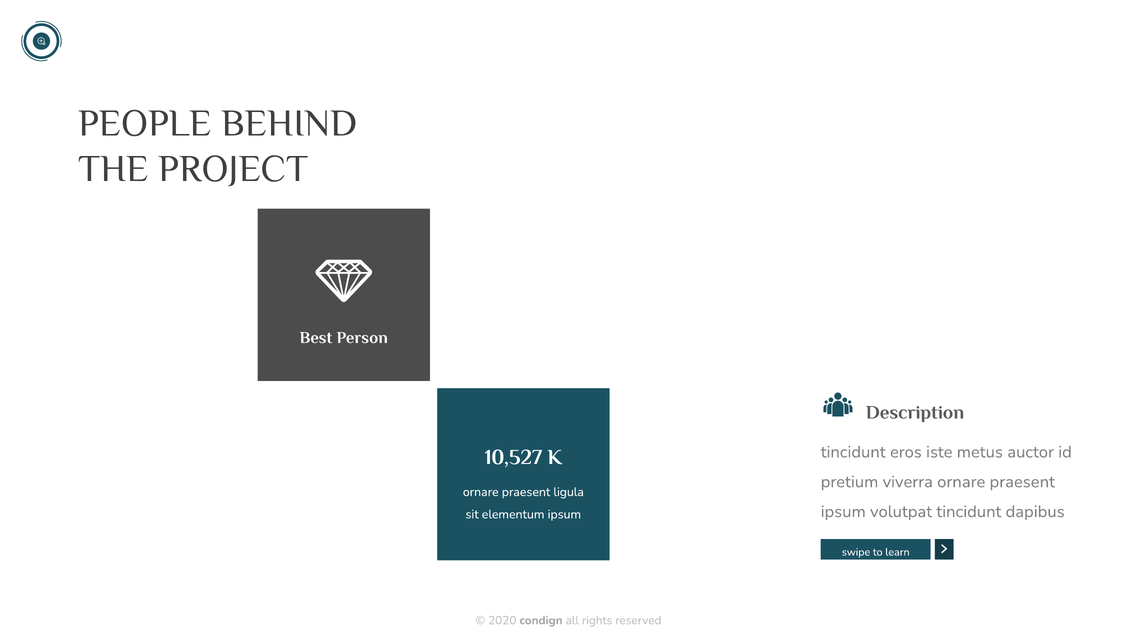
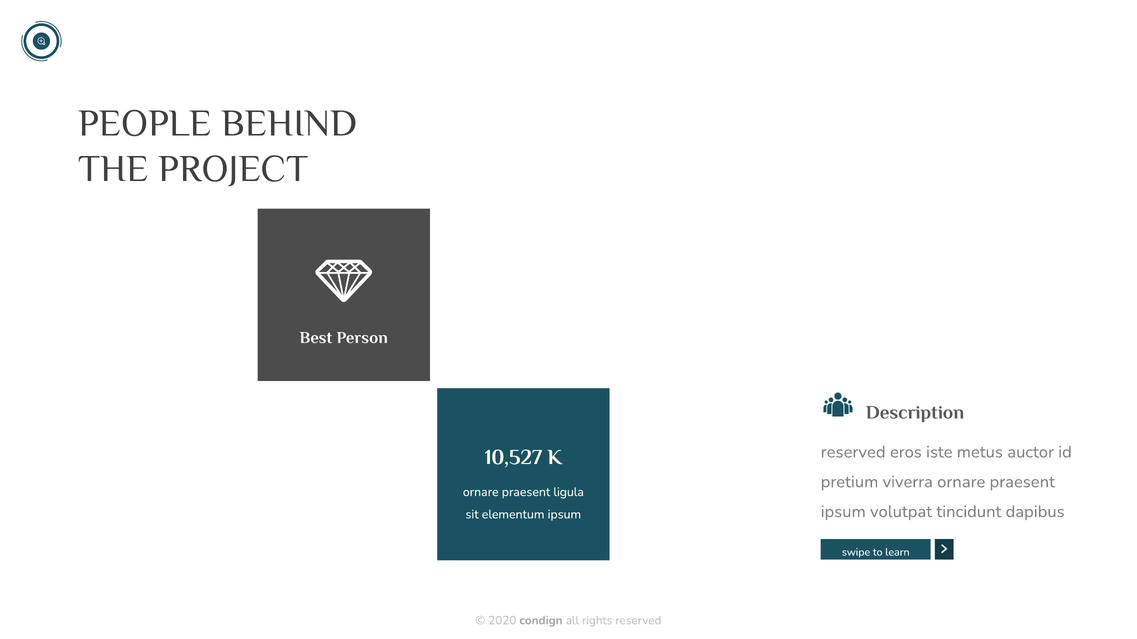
tincidunt at (853, 452): tincidunt -> reserved
